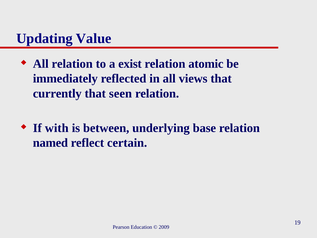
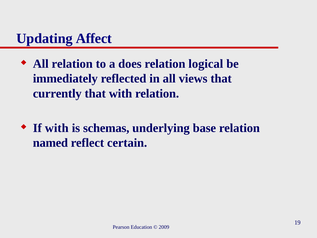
Value: Value -> Affect
exist: exist -> does
atomic: atomic -> logical
that seen: seen -> with
between: between -> schemas
